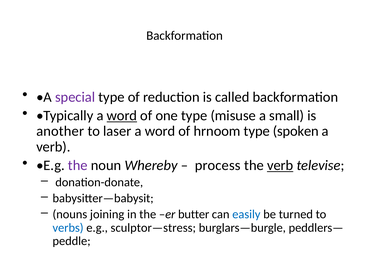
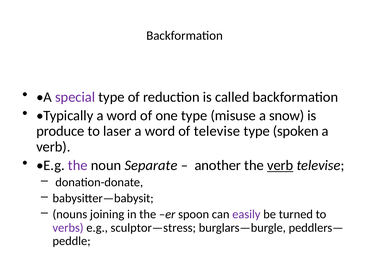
word at (122, 116) underline: present -> none
small: small -> snow
another: another -> produce
of hrnoom: hrnoom -> televise
Whereby: Whereby -> Separate
process: process -> another
butter: butter -> spoon
easily colour: blue -> purple
verbs colour: blue -> purple
